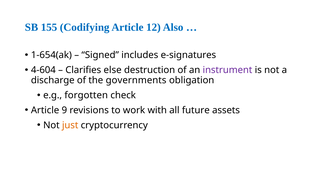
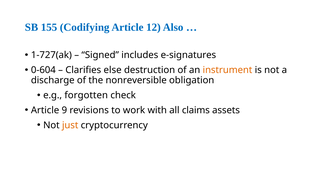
1-654(ak: 1-654(ak -> 1-727(ak
4-604: 4-604 -> 0-604
instrument colour: purple -> orange
governments: governments -> nonreversible
future: future -> claims
